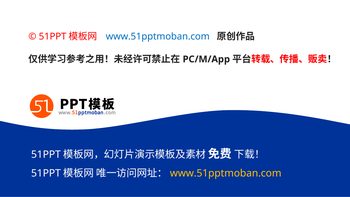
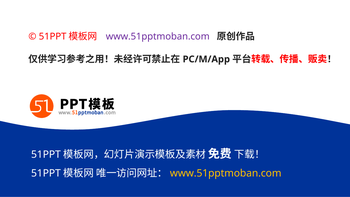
www.51pptmoban.com at (158, 36) colour: blue -> purple
